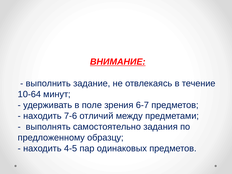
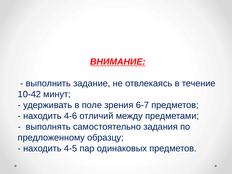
10-64: 10-64 -> 10-42
7-6: 7-6 -> 4-6
